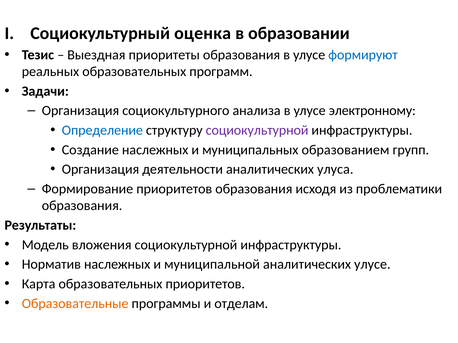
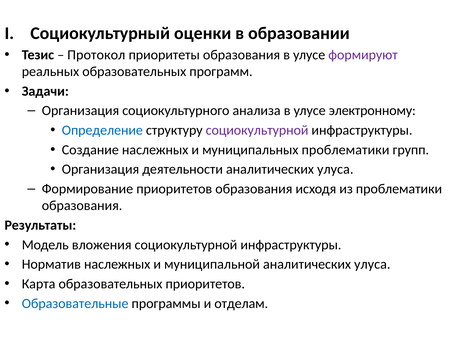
оценка: оценка -> оценки
Выездная: Выездная -> Протокол
формируют colour: blue -> purple
муниципальных образованием: образованием -> проблематики
муниципальной аналитических улусе: улусе -> улуса
Образовательные colour: orange -> blue
